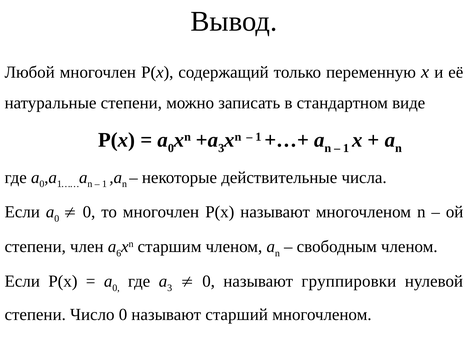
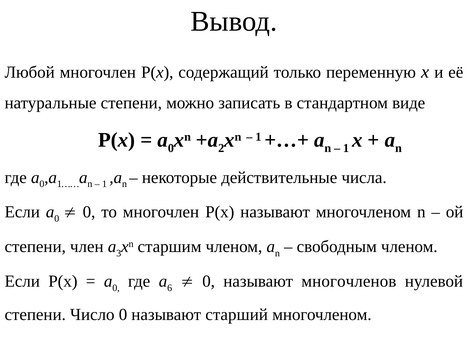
3 at (221, 148): 3 -> 2
6: 6 -> 3
3 at (170, 288): 3 -> 6
группировки: группировки -> многочленов
